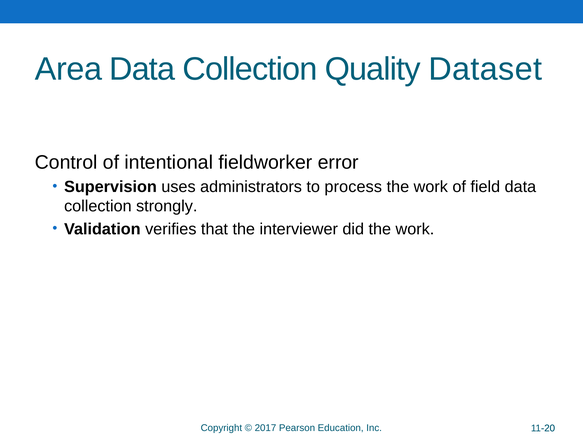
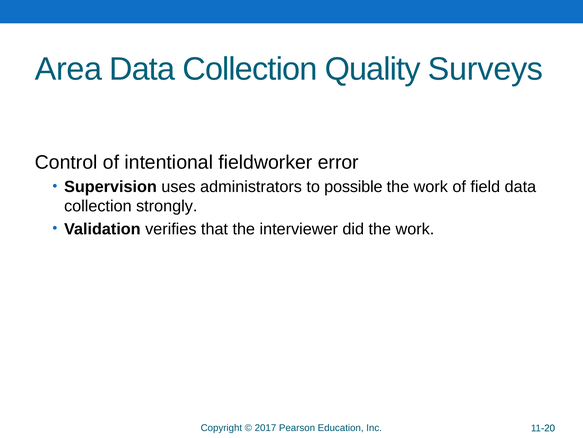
Dataset: Dataset -> Surveys
process: process -> possible
